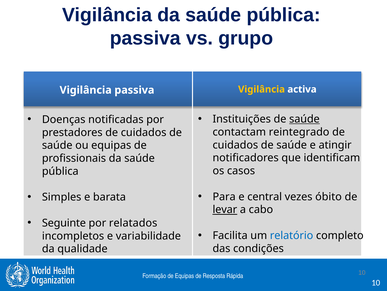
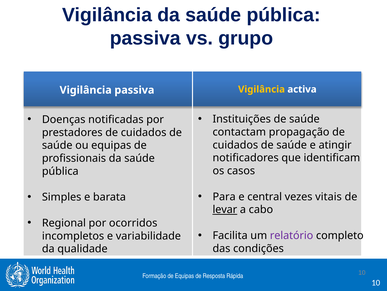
saúde at (304, 119) underline: present -> none
reintegrado: reintegrado -> propagação
óbito: óbito -> vitais
Seguinte: Seguinte -> Regional
relatados: relatados -> ocorridos
relatório colour: blue -> purple
